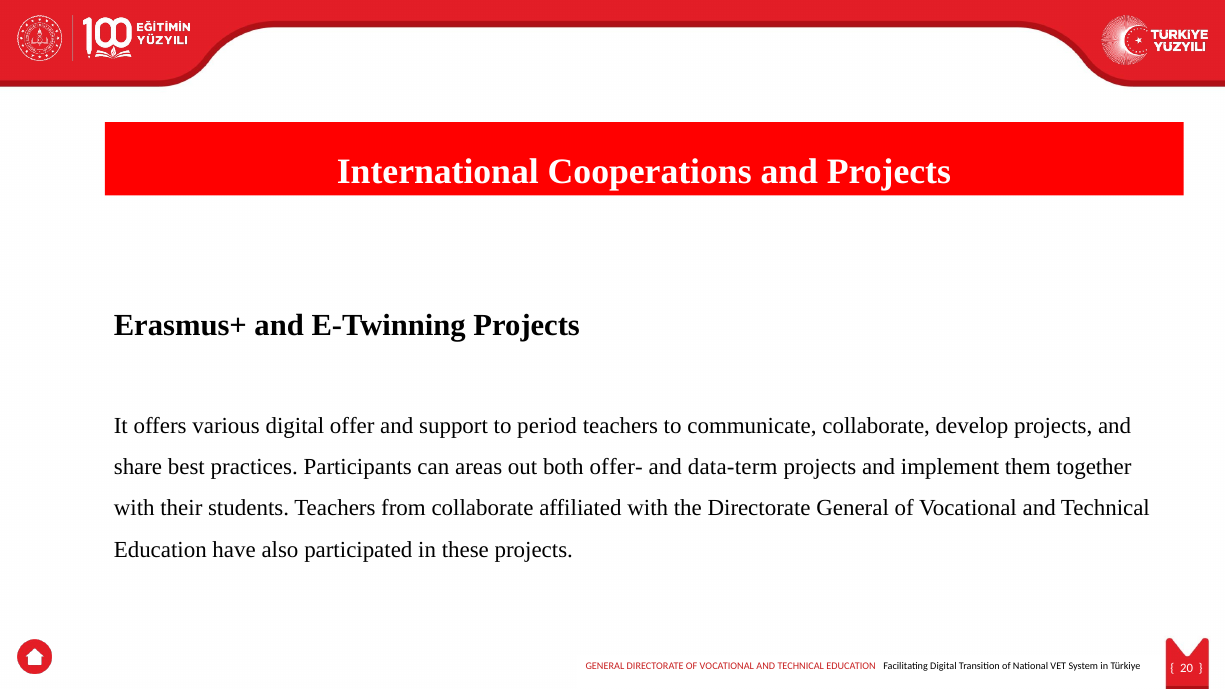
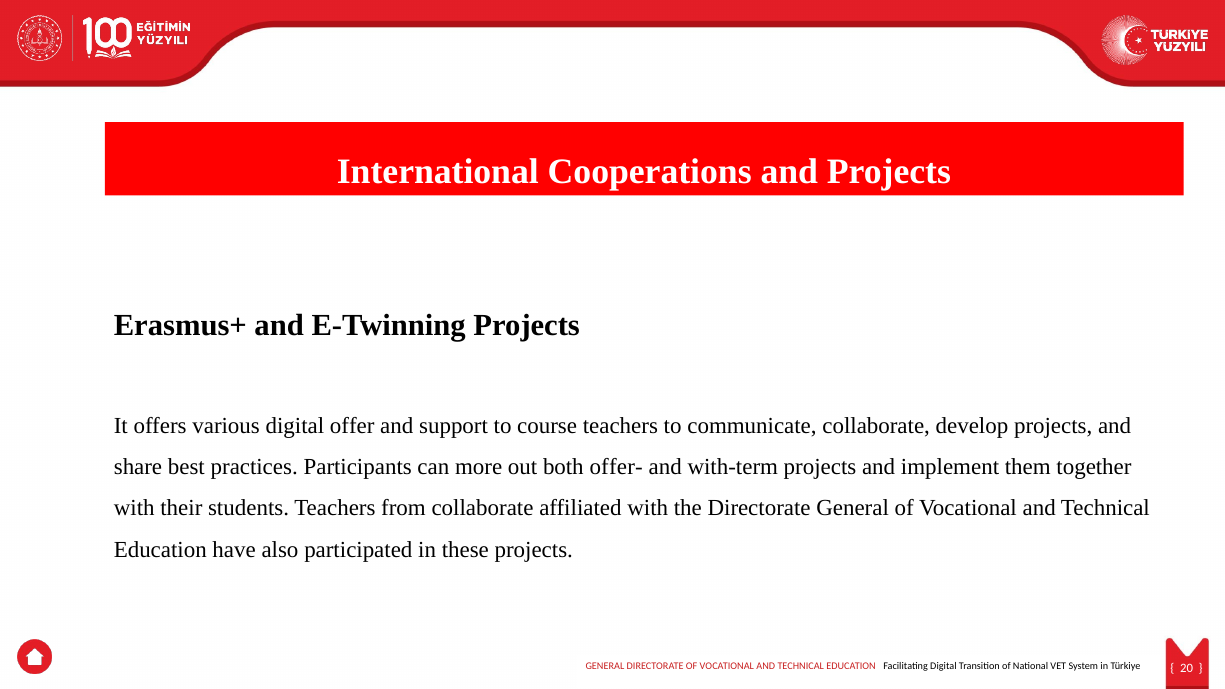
period: period -> course
areas: areas -> more
data-term: data-term -> with-term
